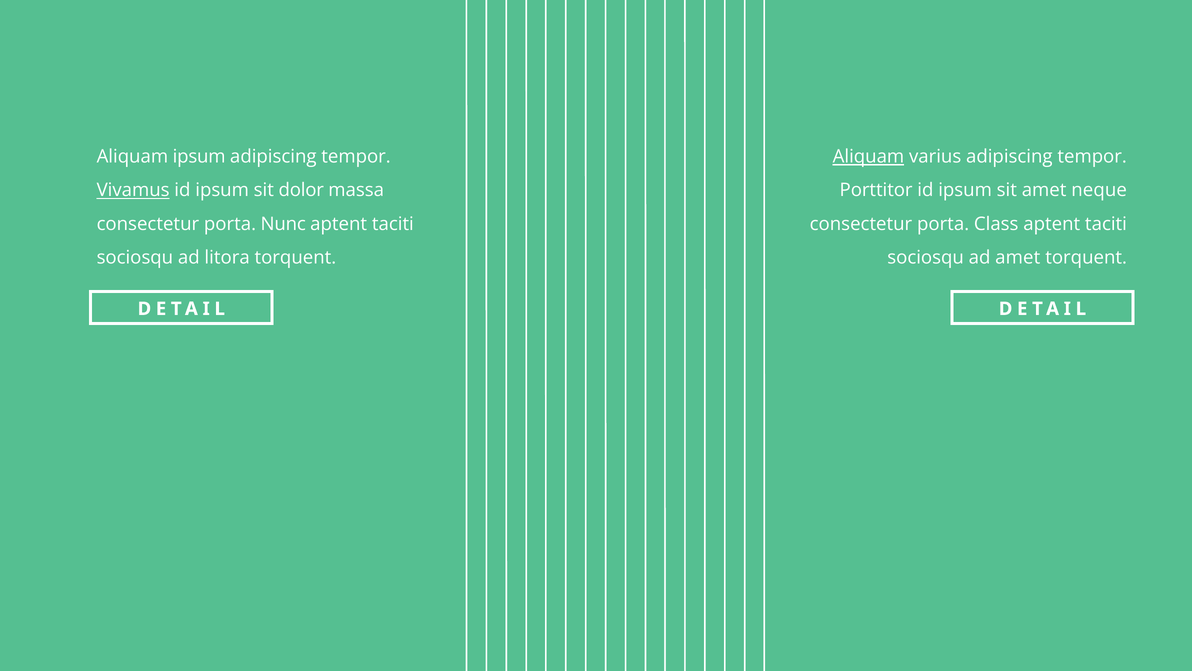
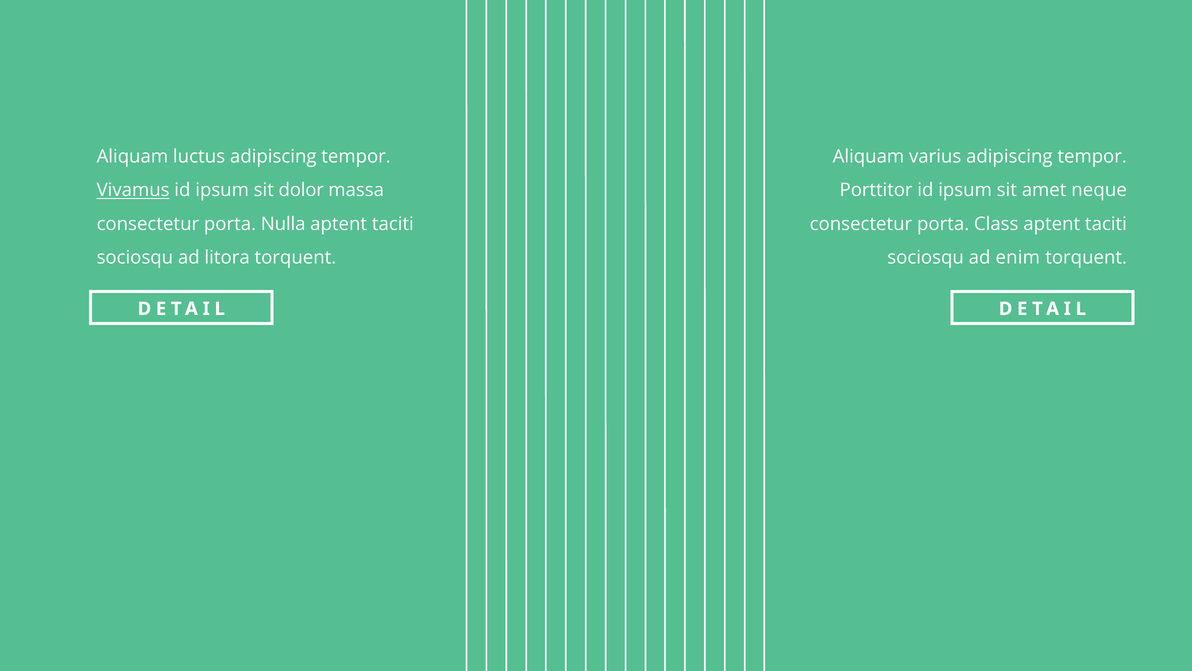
Aliquam ipsum: ipsum -> luctus
Aliquam at (868, 157) underline: present -> none
Nunc: Nunc -> Nulla
ad amet: amet -> enim
